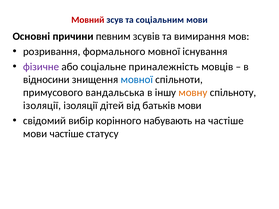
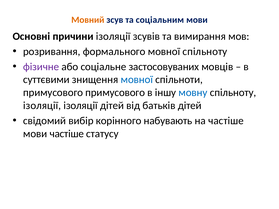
Мовний colour: red -> orange
причини певним: певним -> ізоляції
мовної існування: існування -> спільноту
приналежність: приналежність -> застосовуваних
відносини: відносини -> суттєвими
примусового вандальська: вандальська -> примусового
мовну colour: orange -> blue
батьків мови: мови -> дітей
